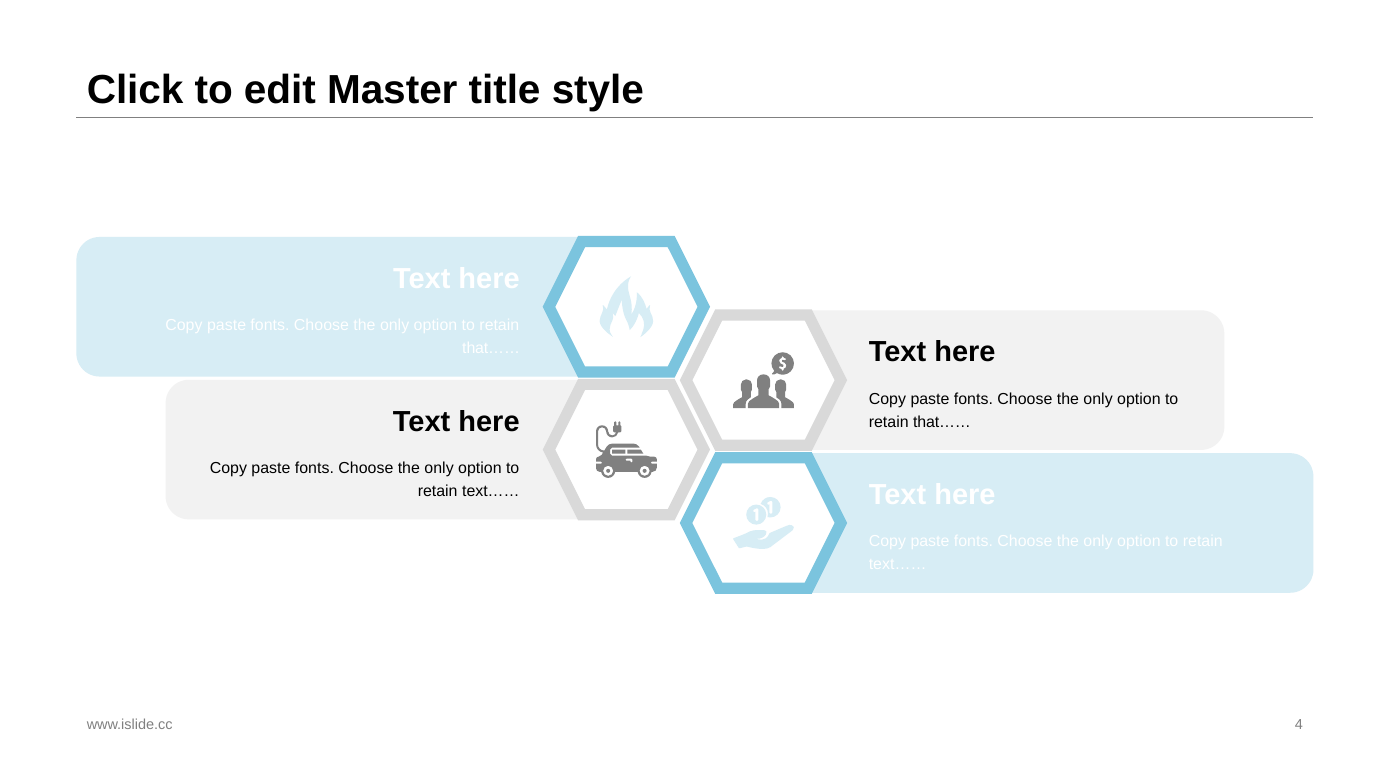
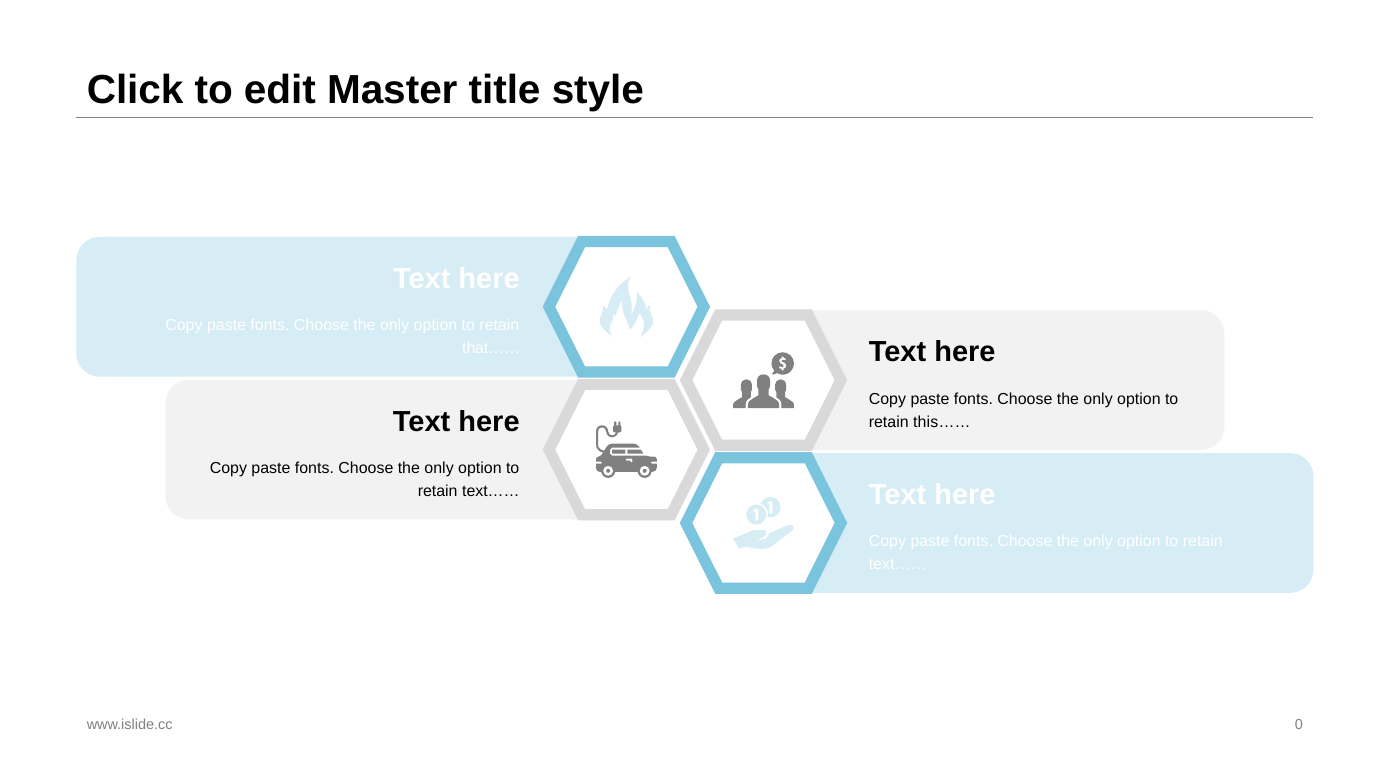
that…… at (942, 422): that…… -> this……
4: 4 -> 0
